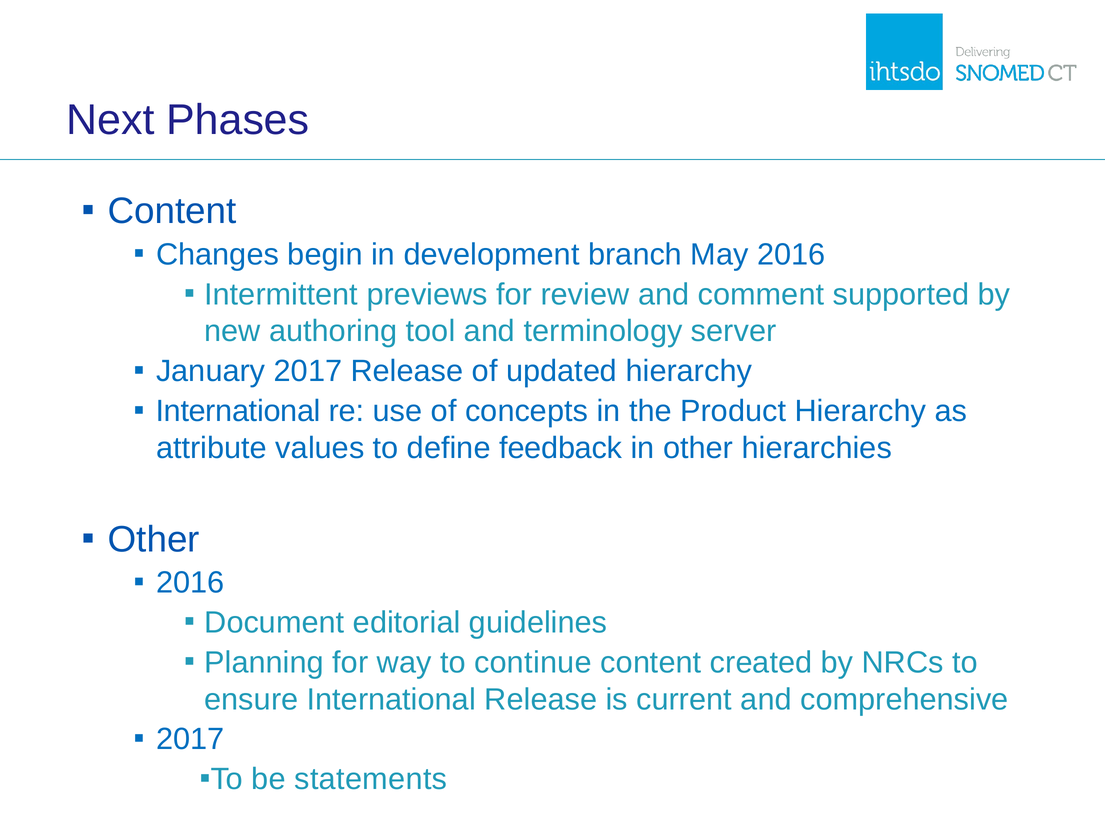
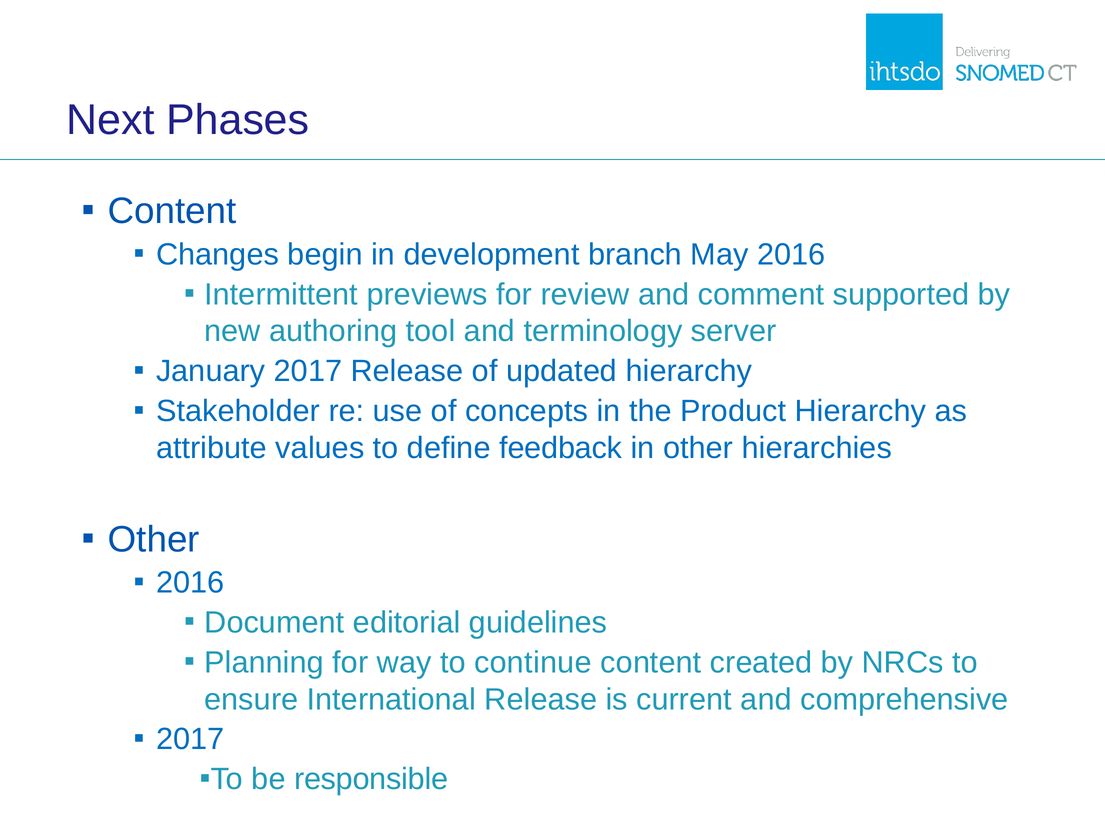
International at (238, 411): International -> Stakeholder
statements: statements -> responsible
